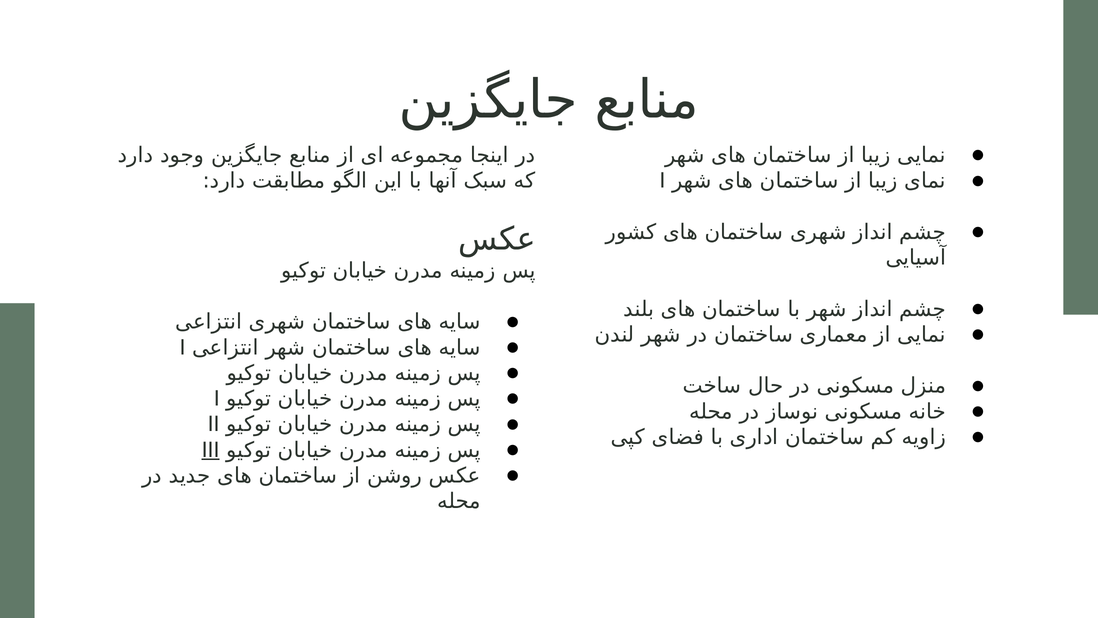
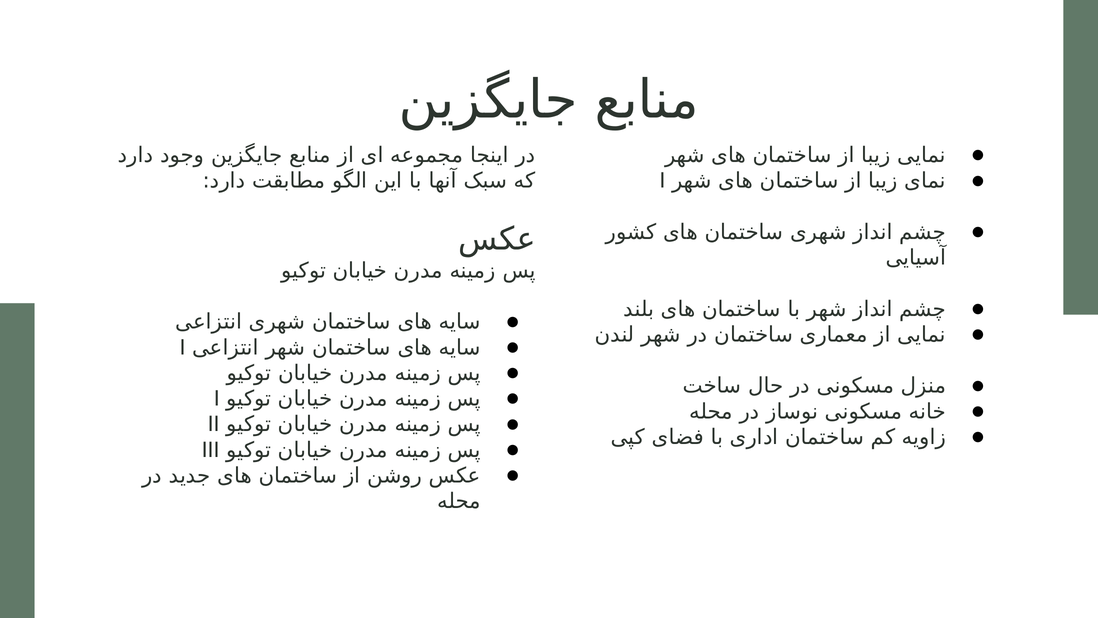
III underline: present -> none
